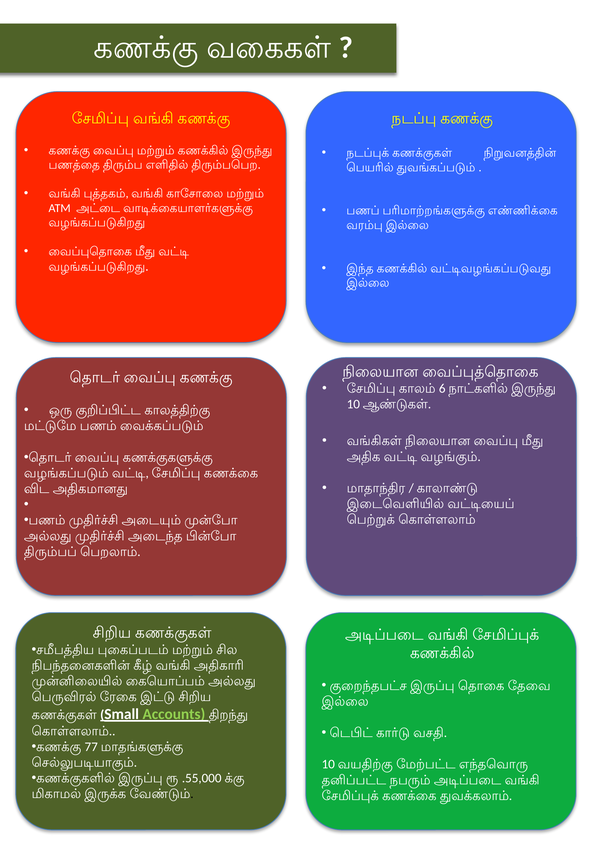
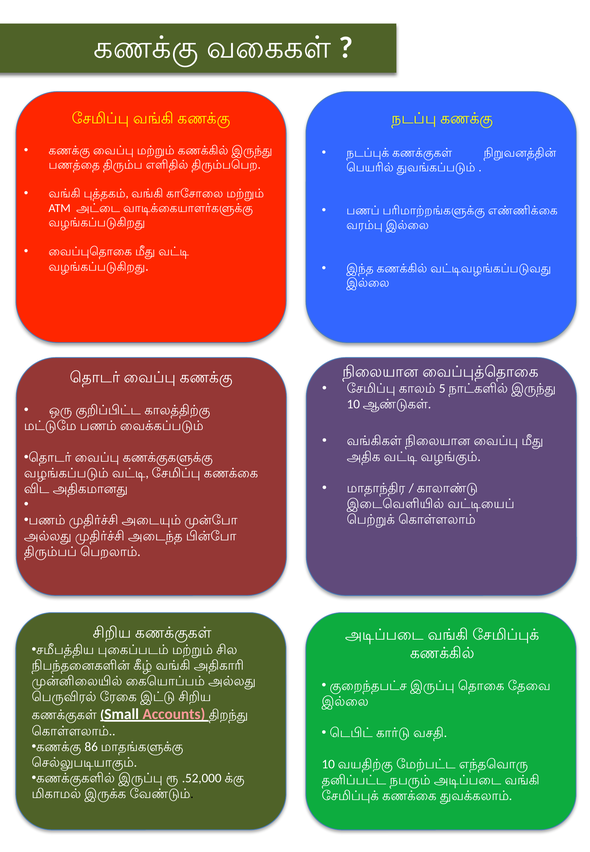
6: 6 -> 5
Accounts colour: light green -> pink
77: 77 -> 86
.55,000: .55,000 -> .52,000
